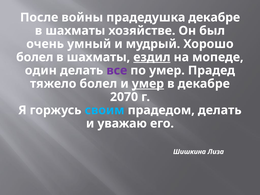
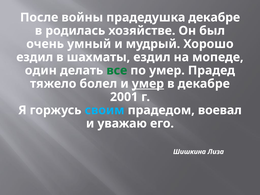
шахматы at (75, 31): шахматы -> родилась
болел at (35, 57): болел -> ездил
ездил at (152, 57) underline: present -> none
все colour: purple -> green
2070: 2070 -> 2001
прадедом делать: делать -> воевал
